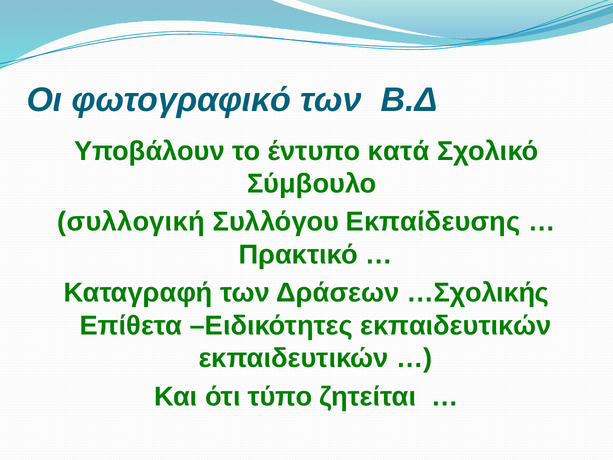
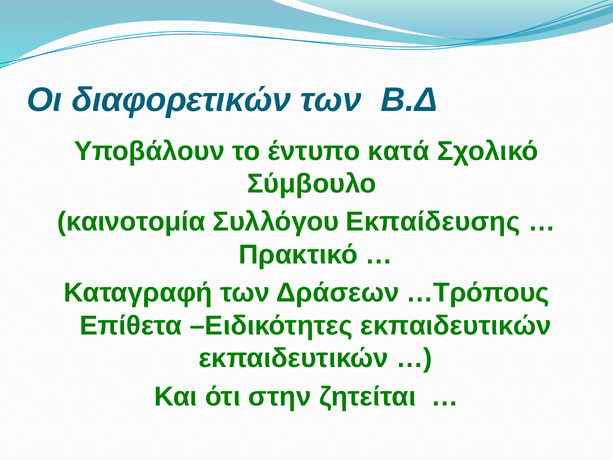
φωτογραφικό: φωτογραφικό -> διαφορετικών
συλλογική: συλλογική -> καινοτομία
…Σχολικής: …Σχολικής -> …Τρόπους
τύπο: τύπο -> στην
